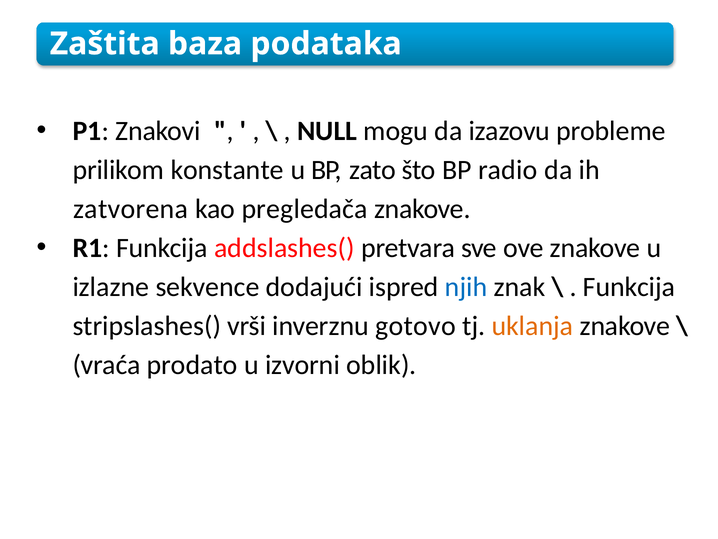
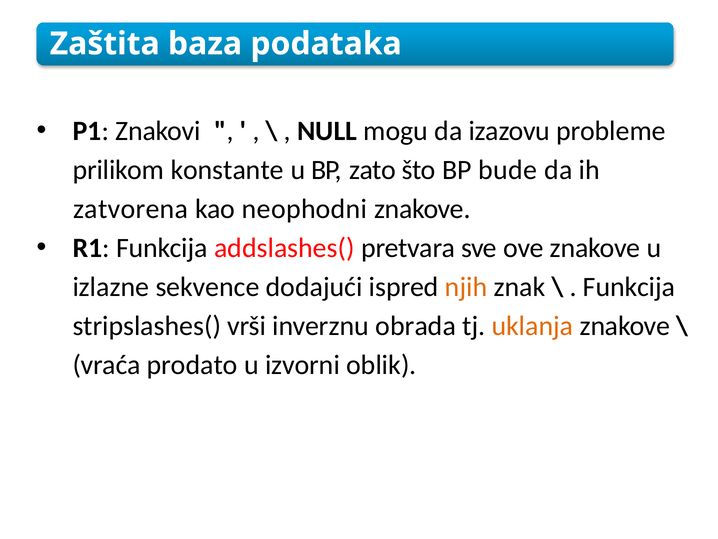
radio: radio -> bude
pregledača: pregledača -> neophodni
njih colour: blue -> orange
gotovo: gotovo -> obrada
